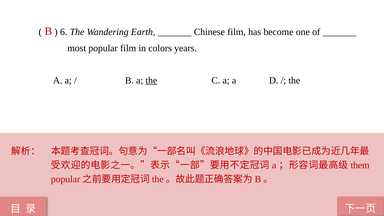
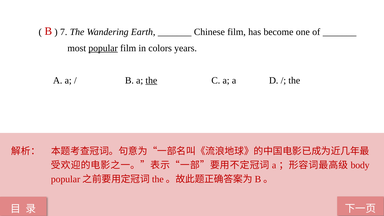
6: 6 -> 7
popular underline: none -> present
them: them -> body
